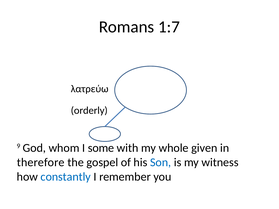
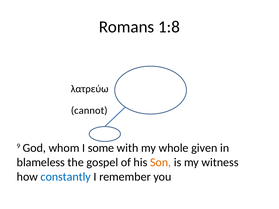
1:7: 1:7 -> 1:8
orderly: orderly -> cannot
therefore: therefore -> blameless
Son colour: blue -> orange
